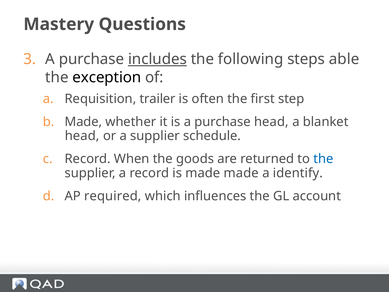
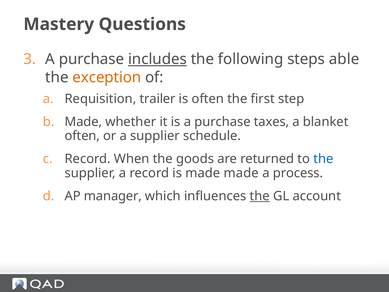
exception colour: black -> orange
purchase head: head -> taxes
head at (82, 136): head -> often
identify: identify -> process
required: required -> manager
the at (260, 196) underline: none -> present
